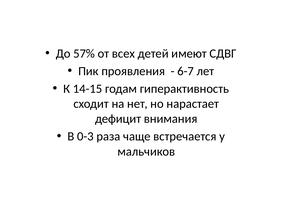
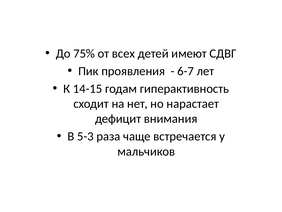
57%: 57% -> 75%
0-3: 0-3 -> 5-3
